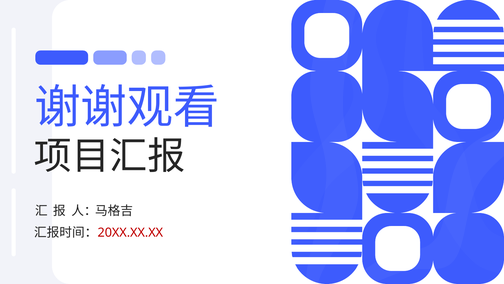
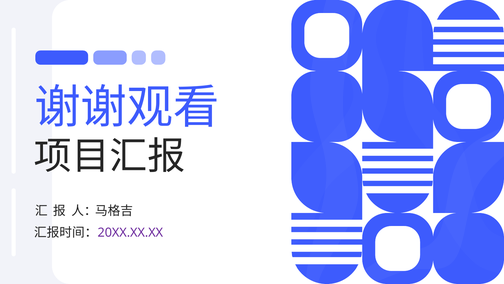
20XX.XX.XX colour: red -> purple
